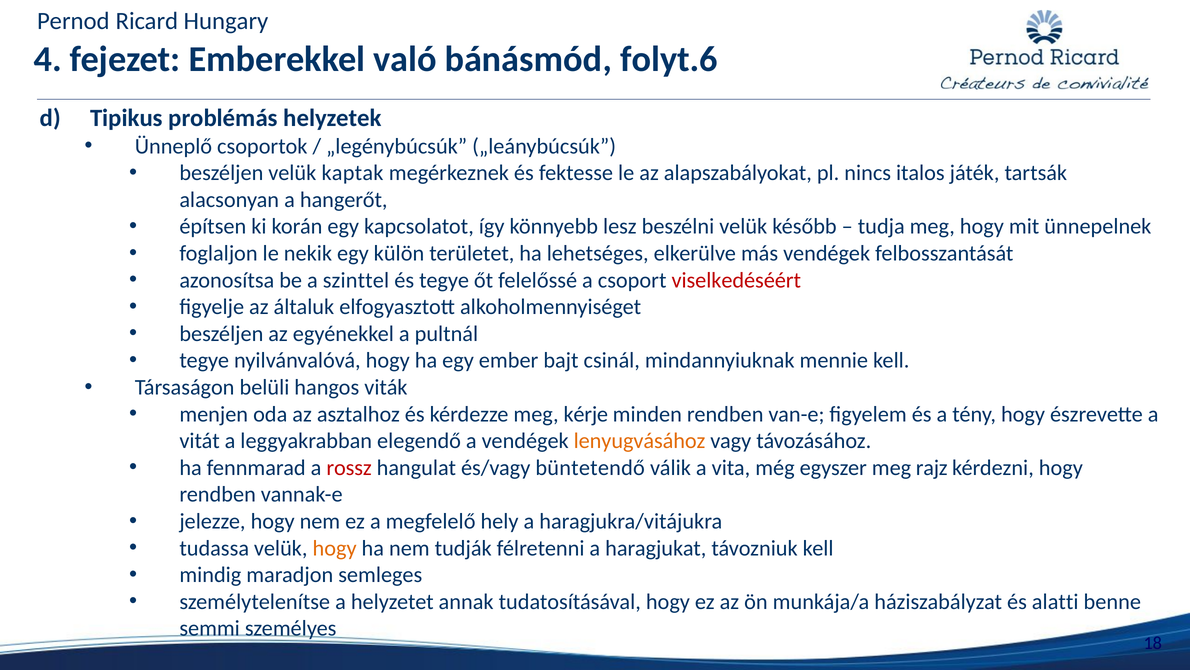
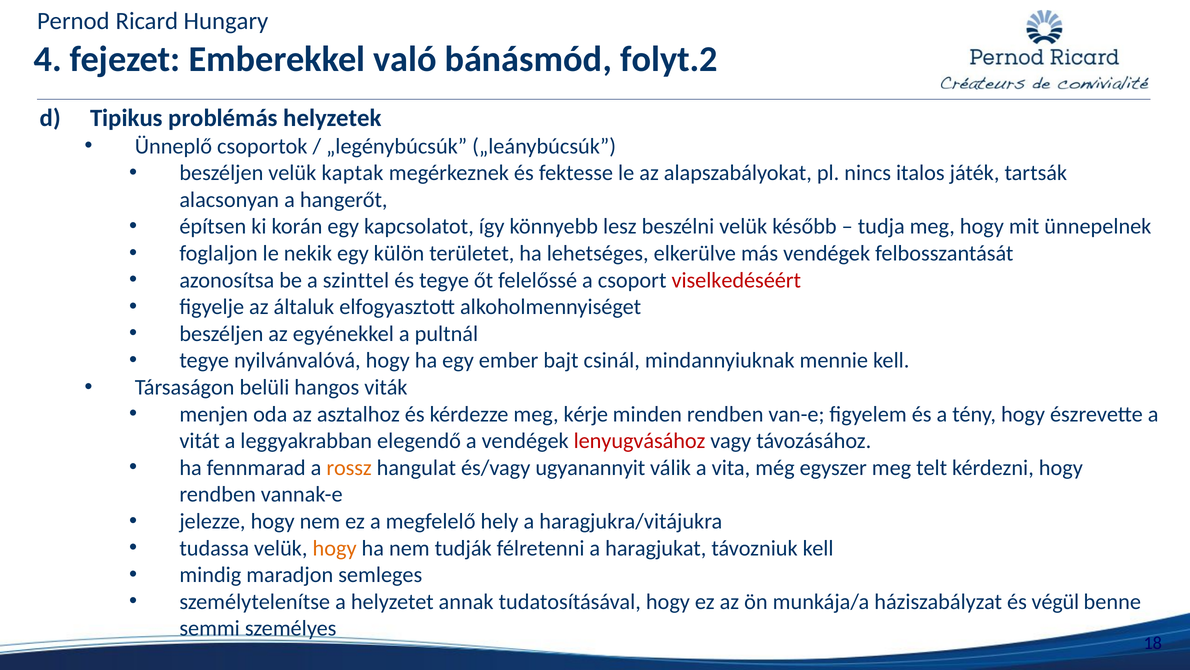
folyt.6: folyt.6 -> folyt.2
lenyugvásához colour: orange -> red
rossz colour: red -> orange
büntetendő: büntetendő -> ugyanannyit
rajz: rajz -> telt
alatti: alatti -> végül
